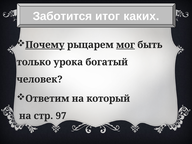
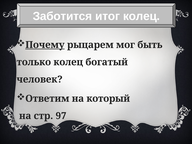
итог каких: каких -> колец
мог underline: present -> none
только урока: урока -> колец
